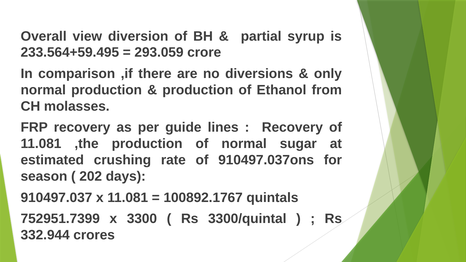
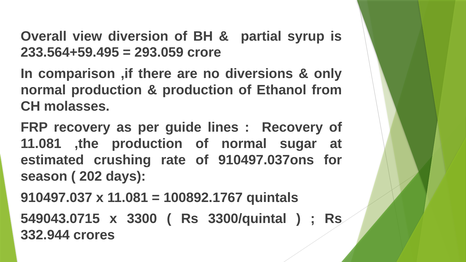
752951.7399: 752951.7399 -> 549043.0715
